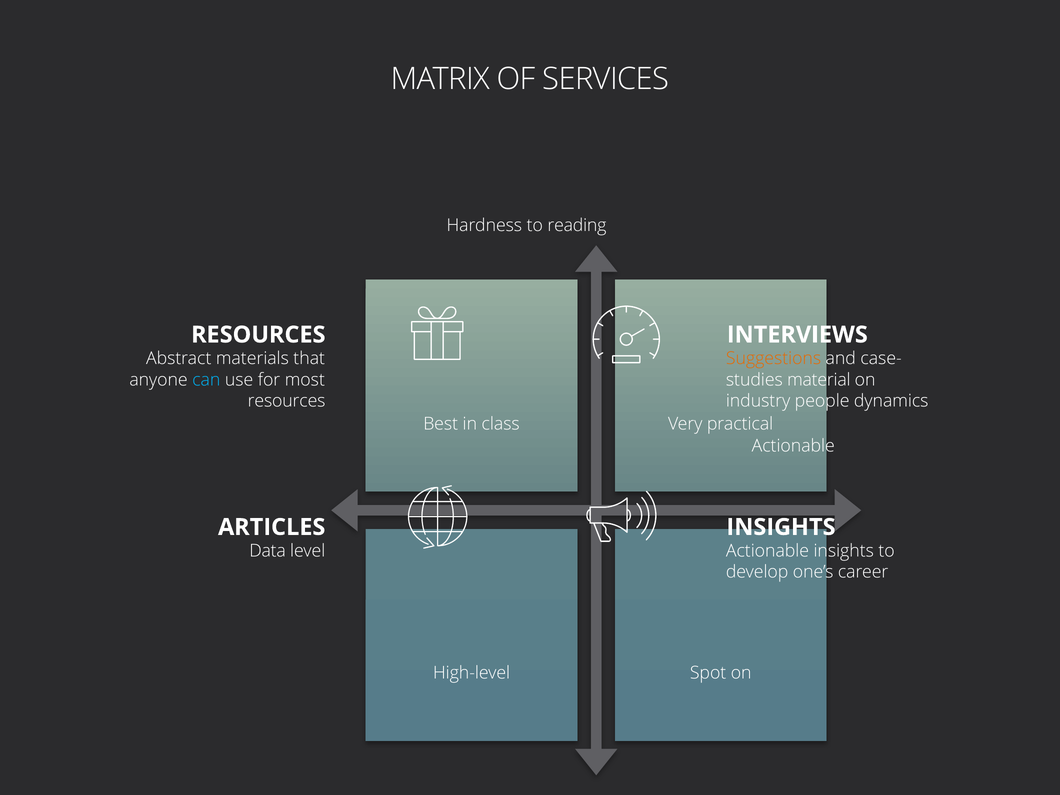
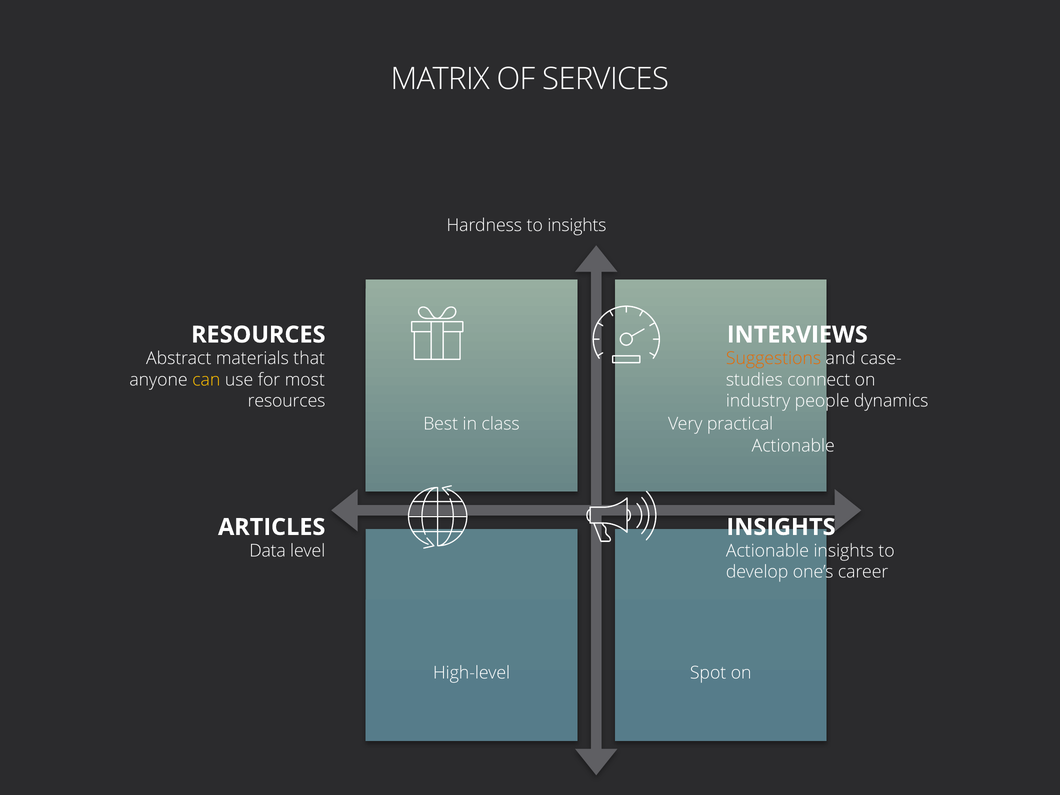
to reading: reading -> insights
can colour: light blue -> yellow
material: material -> connect
